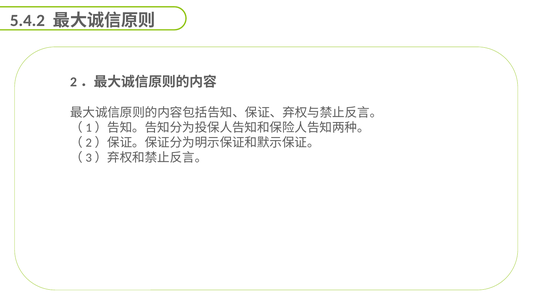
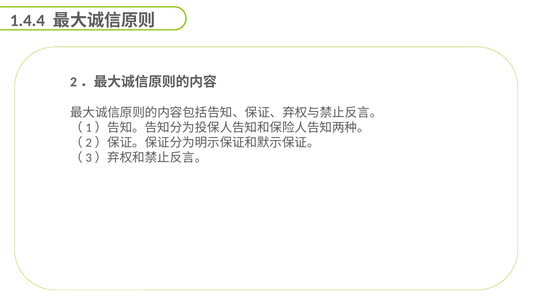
5.4.2: 5.4.2 -> 1.4.4
